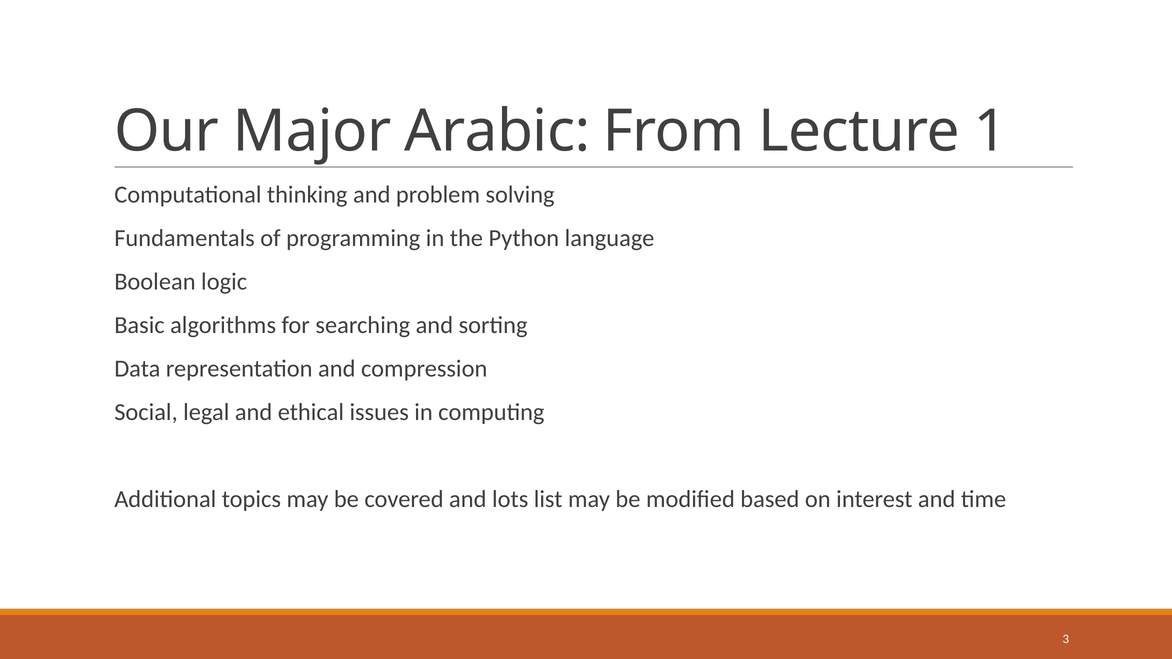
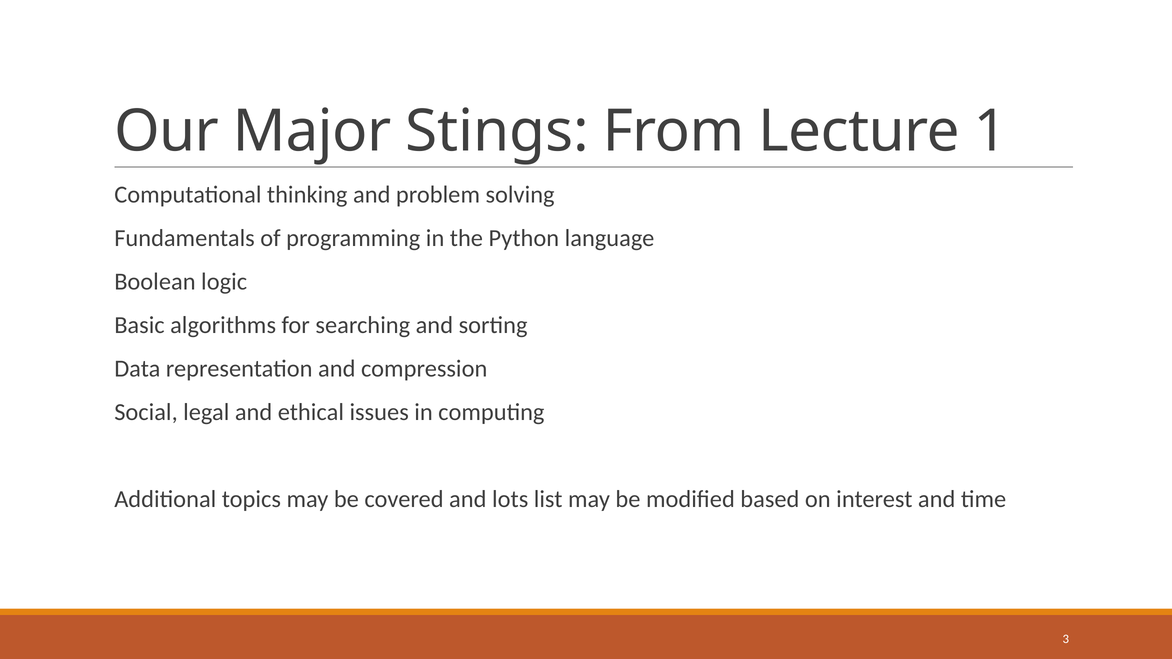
Arabic: Arabic -> Stings
